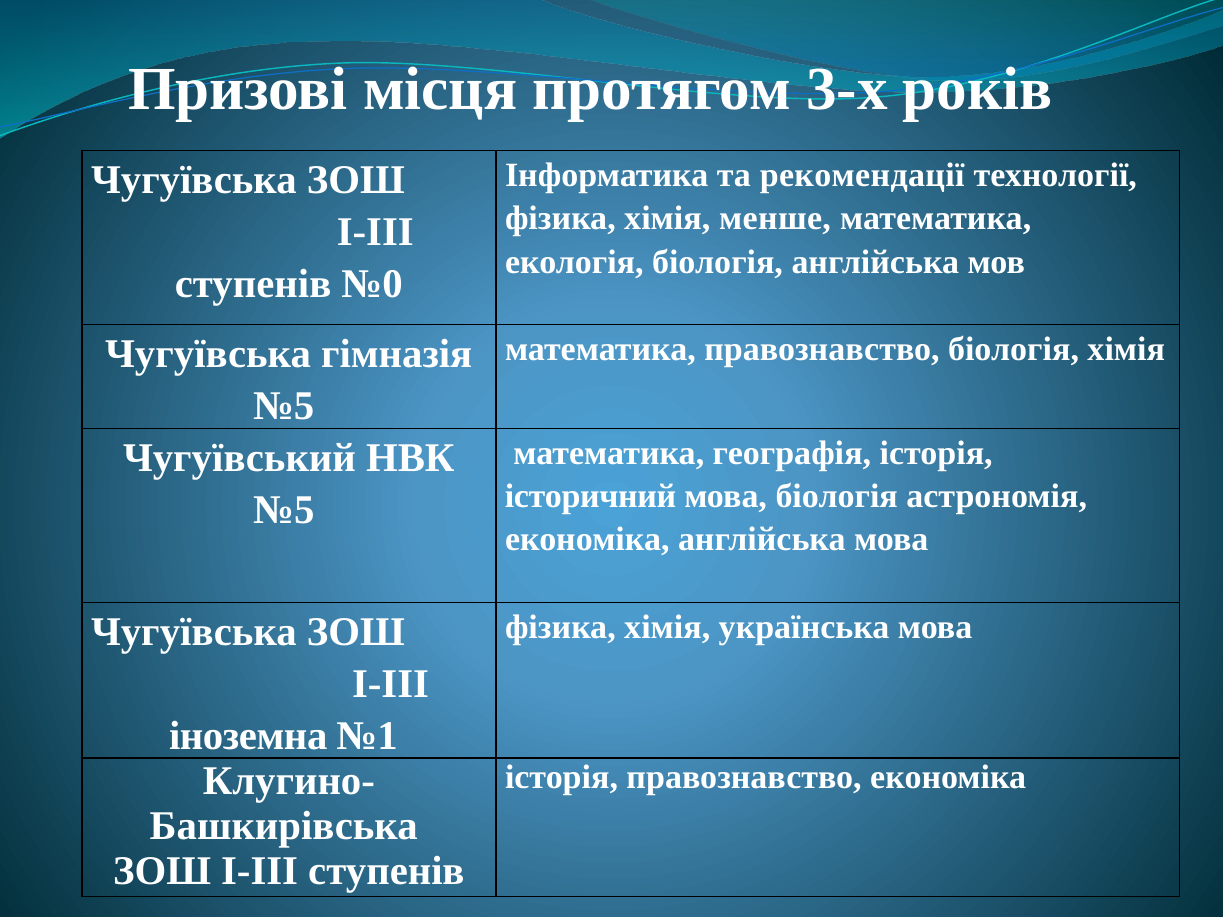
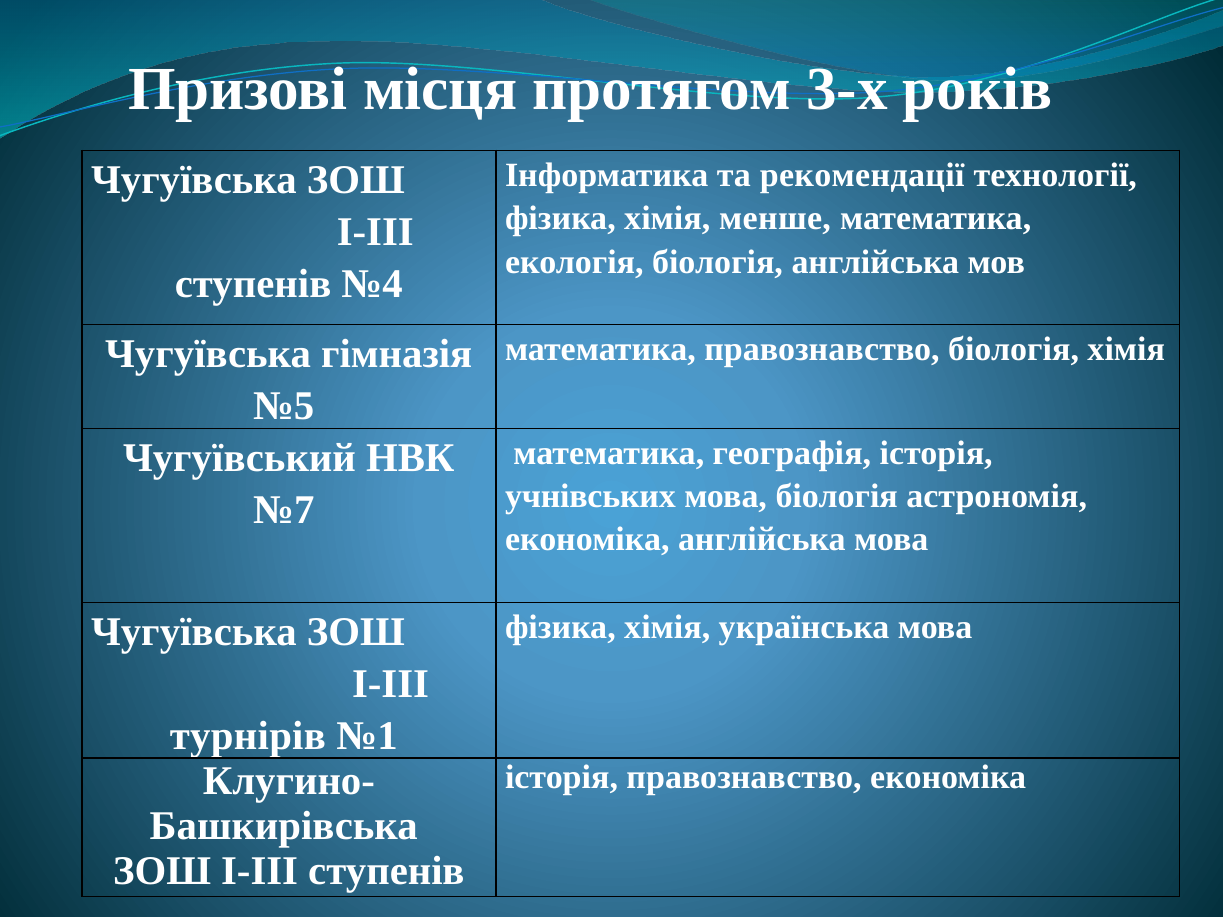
№0: №0 -> №4
історичний: історичний -> учнівських
№5 at (284, 510): №5 -> №7
іноземна: іноземна -> турнірів
